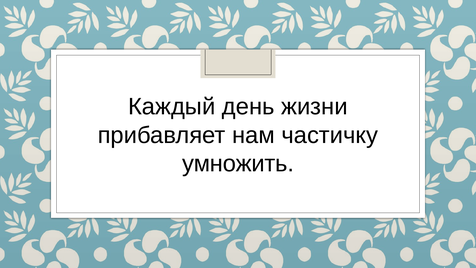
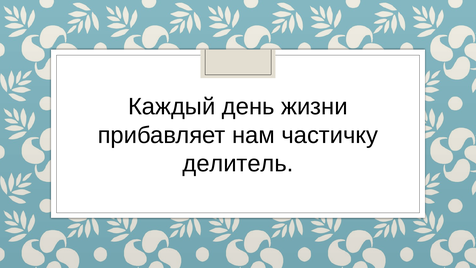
умножить: умножить -> делитель
